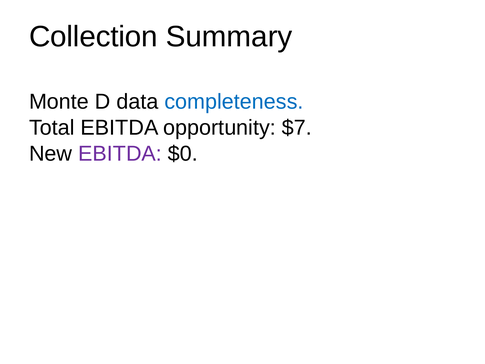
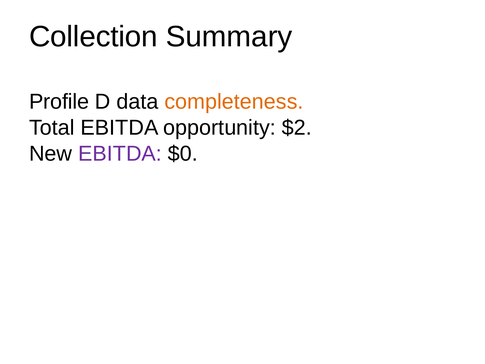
Monte: Monte -> Profile
completeness colour: blue -> orange
$7: $7 -> $2
